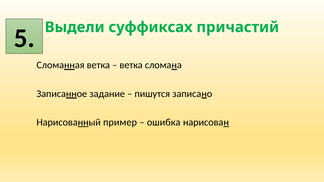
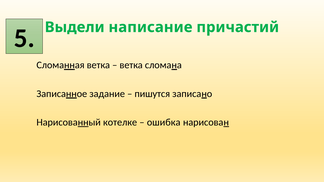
суффиксах: суффиксах -> написание
пример: пример -> котелке
